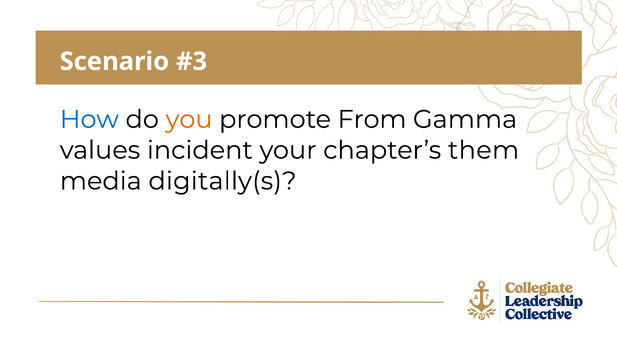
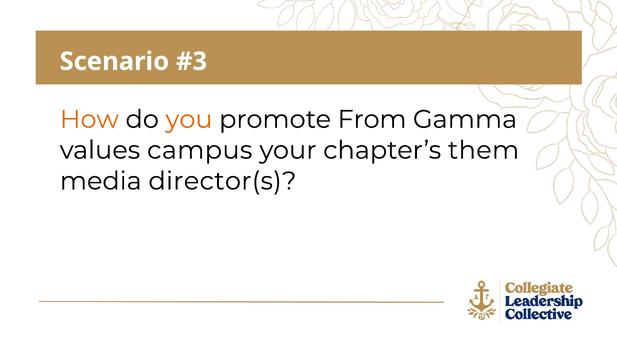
How colour: blue -> orange
incident: incident -> campus
digitally(s: digitally(s -> director(s
